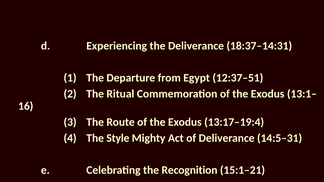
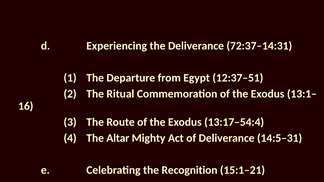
18:37–14:31: 18:37–14:31 -> 72:37–14:31
13:17–19:4: 13:17–19:4 -> 13:17–54:4
Style: Style -> Altar
